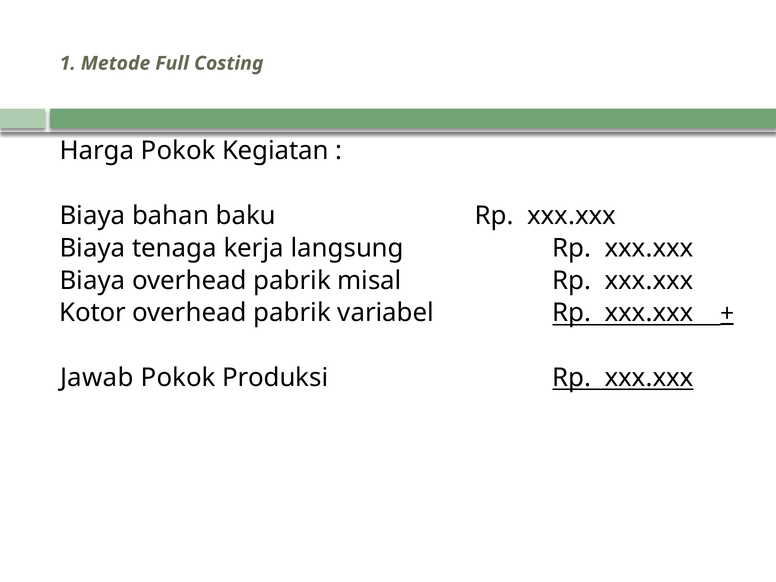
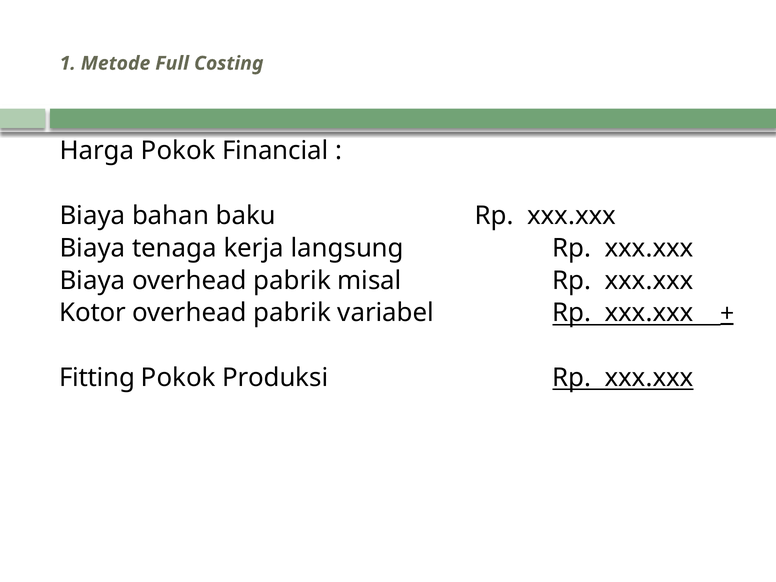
Kegiatan: Kegiatan -> Financial
Jawab: Jawab -> Fitting
